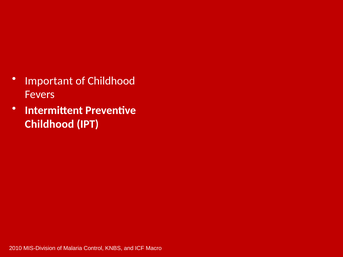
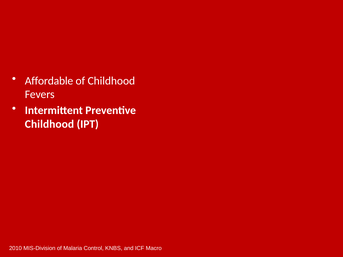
Important: Important -> Affordable
